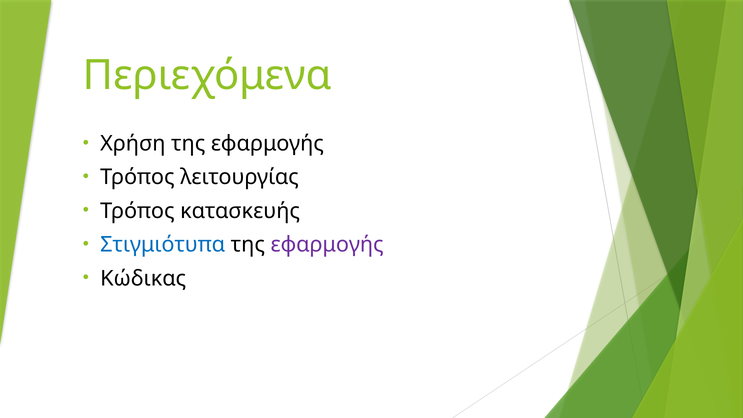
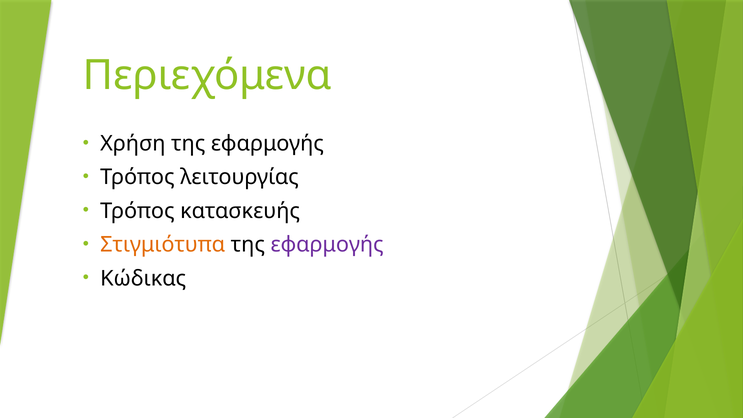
Στιγμιότυπα colour: blue -> orange
